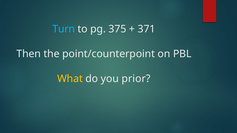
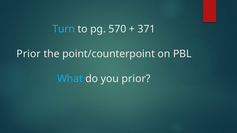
375: 375 -> 570
Then at (29, 54): Then -> Prior
What colour: yellow -> light blue
